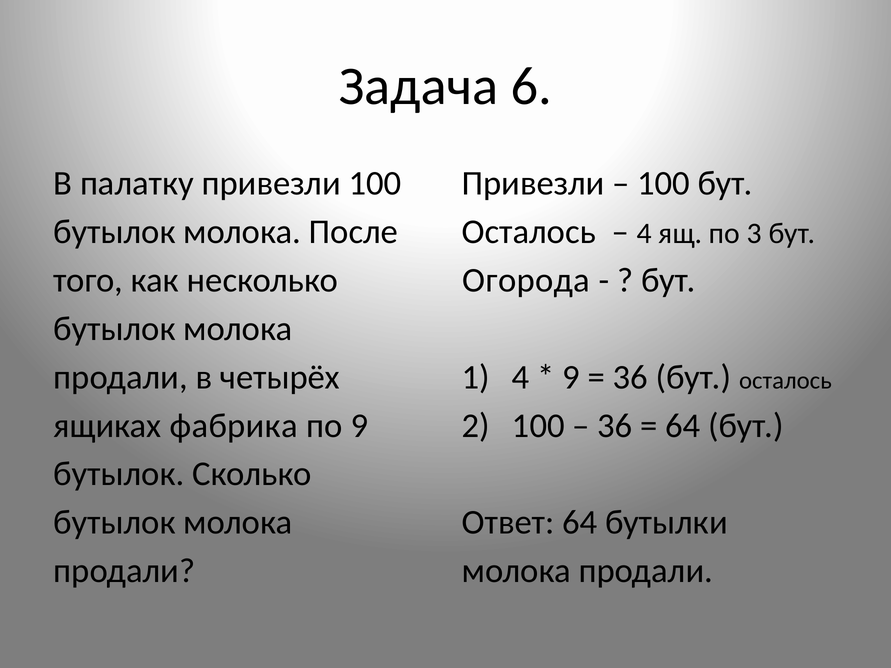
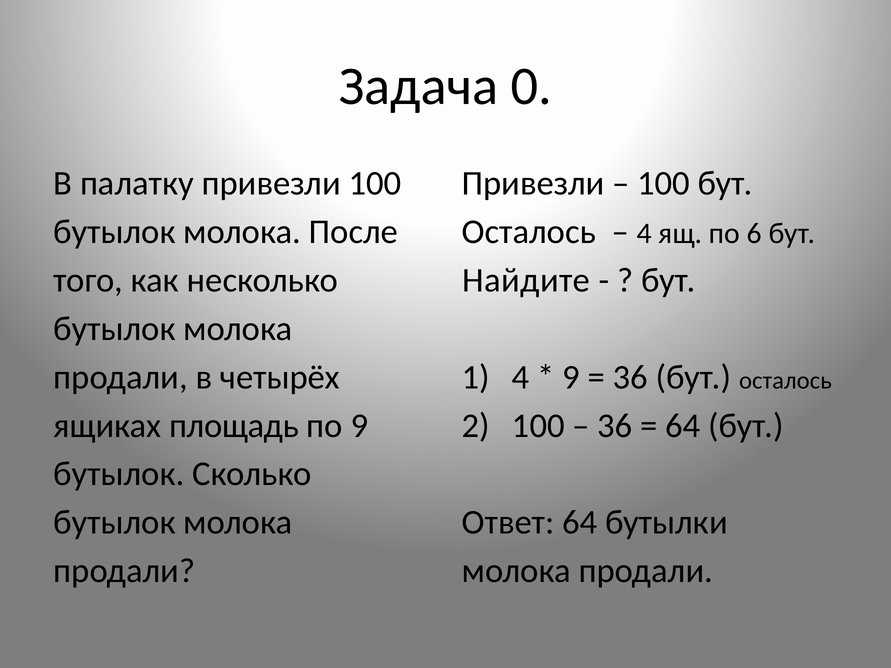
6: 6 -> 0
3: 3 -> 6
Огорода: Огорода -> Найдите
фабрика: фабрика -> площадь
